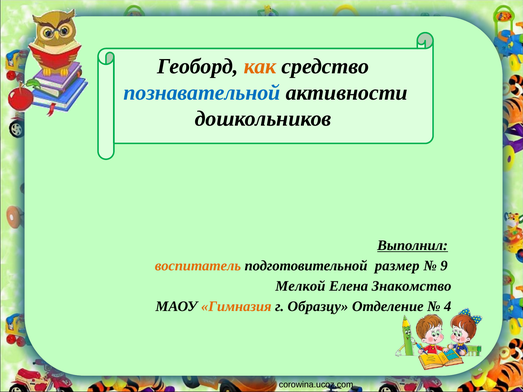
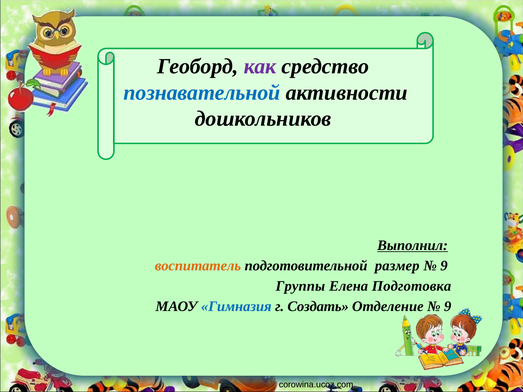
как colour: orange -> purple
Мелкой: Мелкой -> Группы
Знакомство: Знакомство -> Подготовка
Гимназия colour: orange -> blue
Образцу: Образцу -> Создать
4 at (448, 307): 4 -> 9
